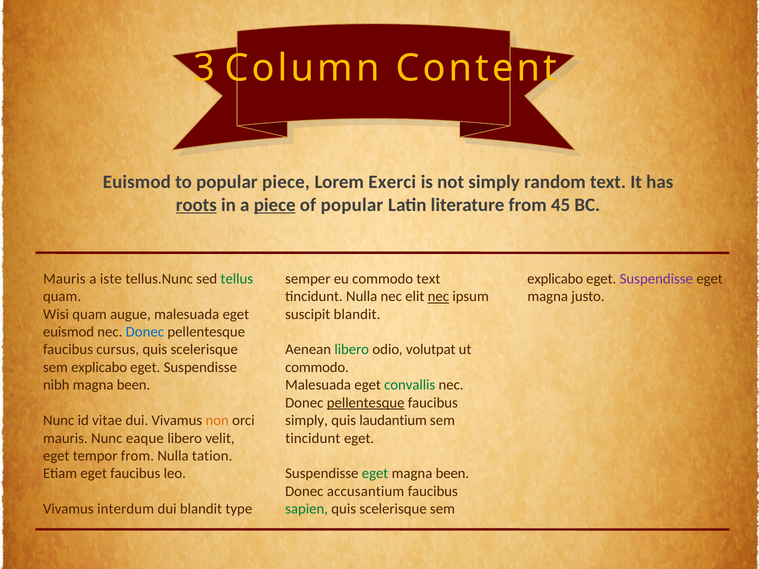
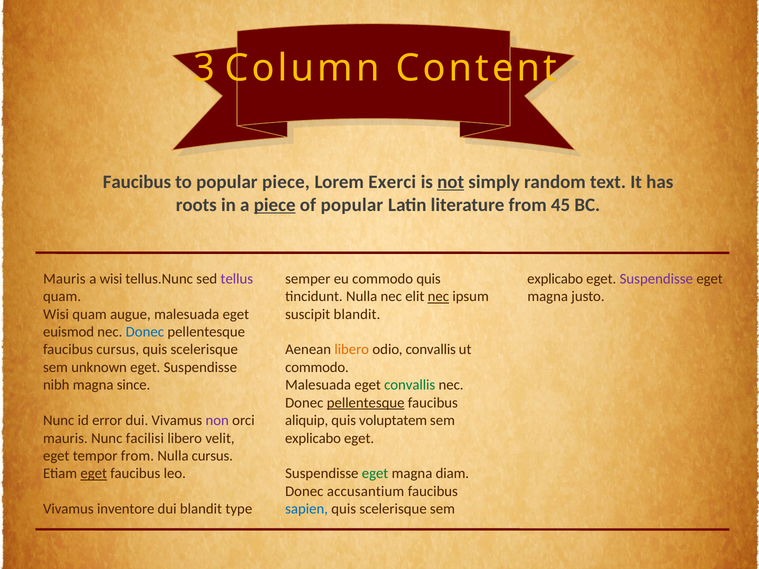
Euismod at (137, 182): Euismod -> Faucibus
not underline: none -> present
roots underline: present -> none
a iste: iste -> wisi
tellus colour: green -> purple
commodo text: text -> quis
libero at (352, 350) colour: green -> orange
odio volutpat: volutpat -> convallis
explicabo at (99, 367): explicabo -> unknown
been at (134, 385): been -> since
vitae: vitae -> error
non colour: orange -> purple
simply at (307, 421): simply -> aliquip
laudantium: laudantium -> voluptatem
eaque: eaque -> facilisi
tincidunt at (313, 438): tincidunt -> explicabo
Nulla tation: tation -> cursus
eget at (94, 474) underline: none -> present
been at (452, 474): been -> diam
interdum: interdum -> inventore
sapien colour: green -> blue
